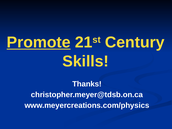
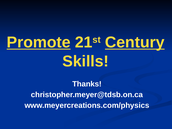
Century underline: none -> present
